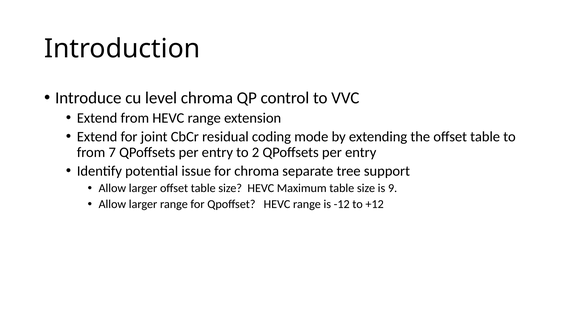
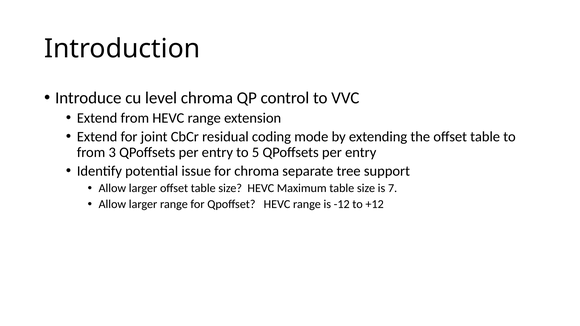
7: 7 -> 3
2: 2 -> 5
9: 9 -> 7
